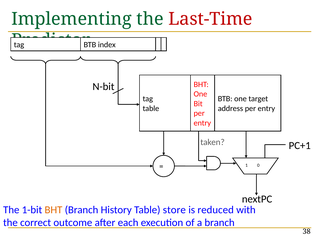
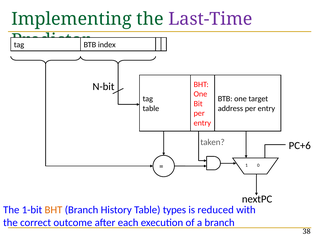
Last-Time colour: red -> purple
PC+1: PC+1 -> PC+6
store: store -> types
